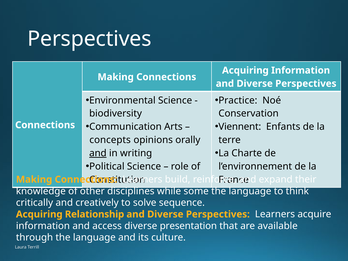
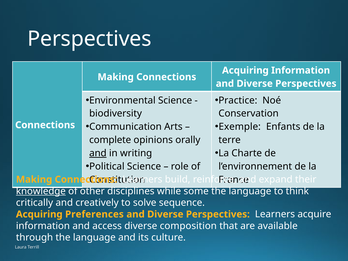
Viennent: Viennent -> Exemple
concepts: concepts -> complete
knowledge underline: none -> present
Relationship: Relationship -> Preferences
presentation: presentation -> composition
